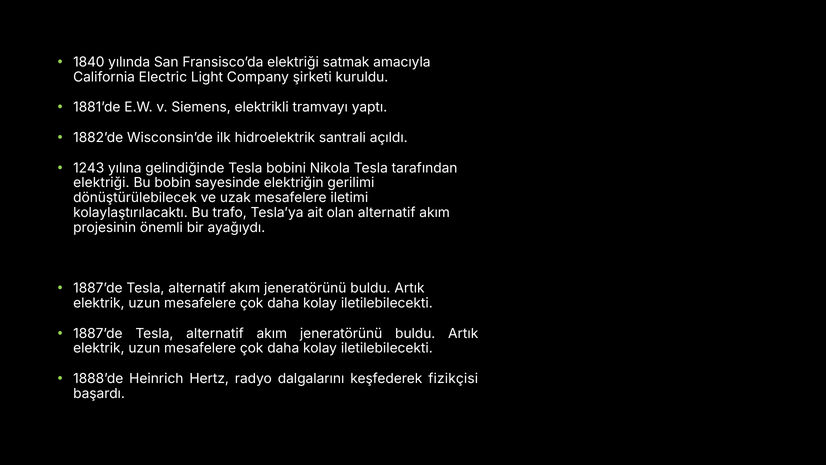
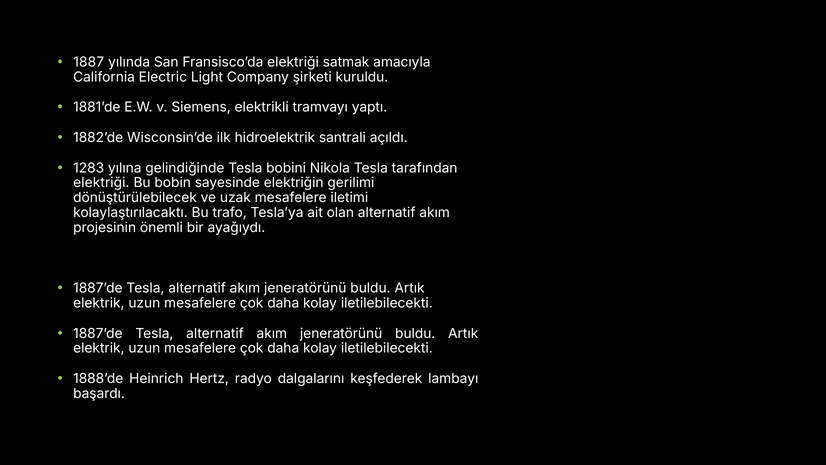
1840: 1840 -> 1887
1243: 1243 -> 1283
fizikçisi: fizikçisi -> lambayı
